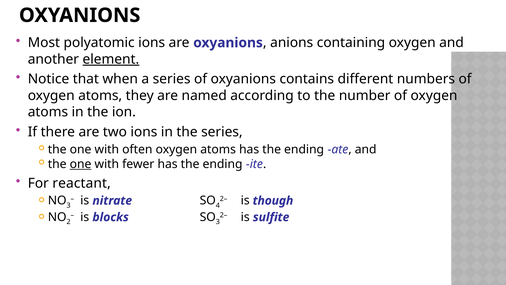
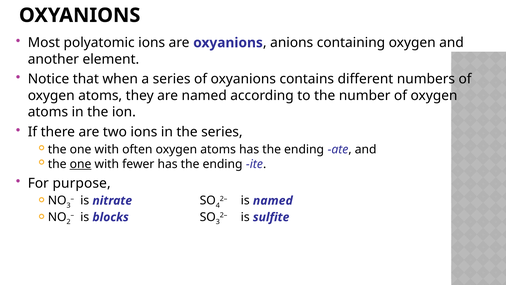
element underline: present -> none
reactant: reactant -> purpose
is though: though -> named
